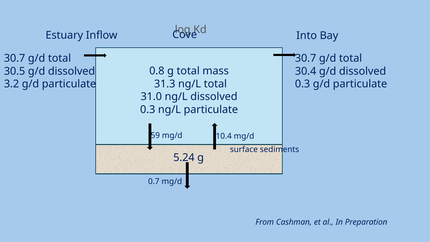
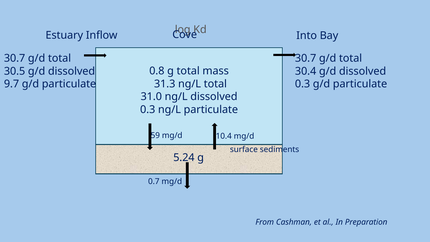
3.2: 3.2 -> 9.7
